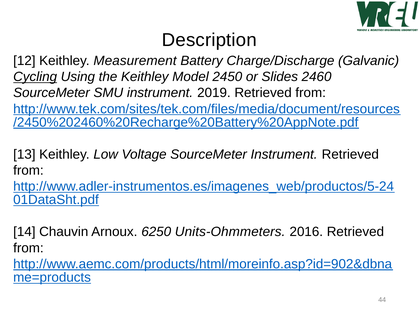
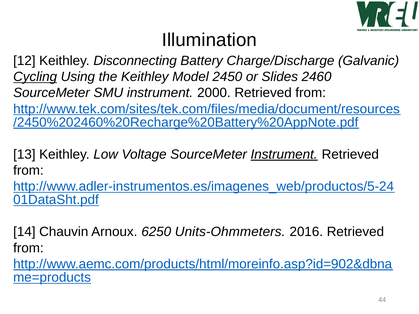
Description: Description -> Illumination
Measurement: Measurement -> Disconnecting
2019: 2019 -> 2000
Instrument at (284, 154) underline: none -> present
